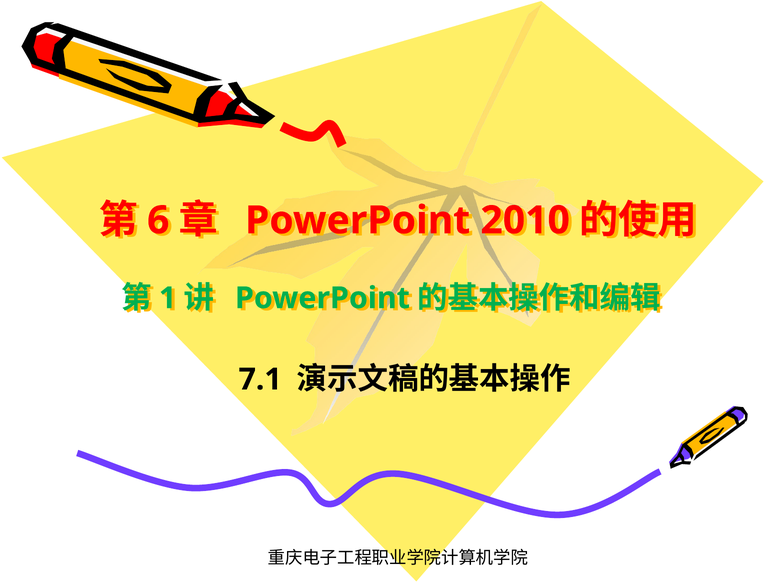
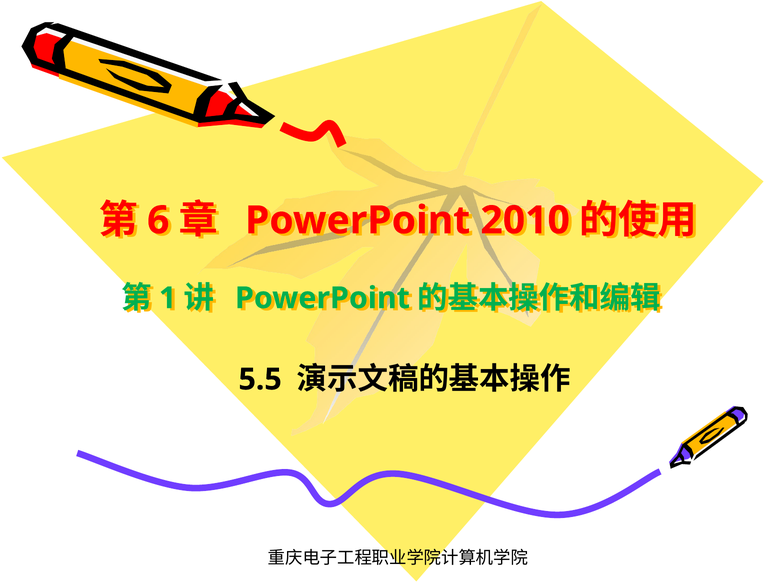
7.1: 7.1 -> 5.5
